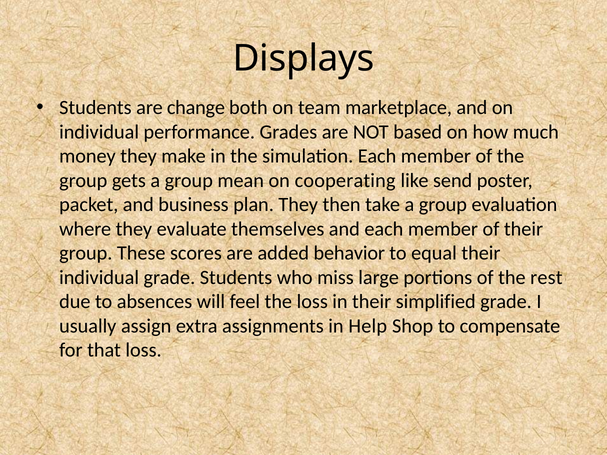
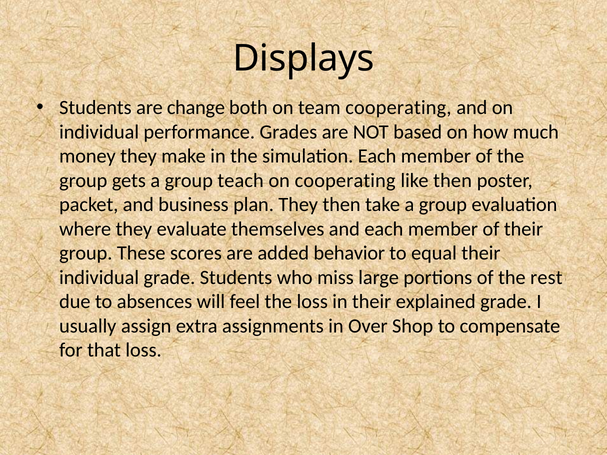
team marketplace: marketplace -> cooperating
mean: mean -> teach
like send: send -> then
simplified: simplified -> explained
Help: Help -> Over
